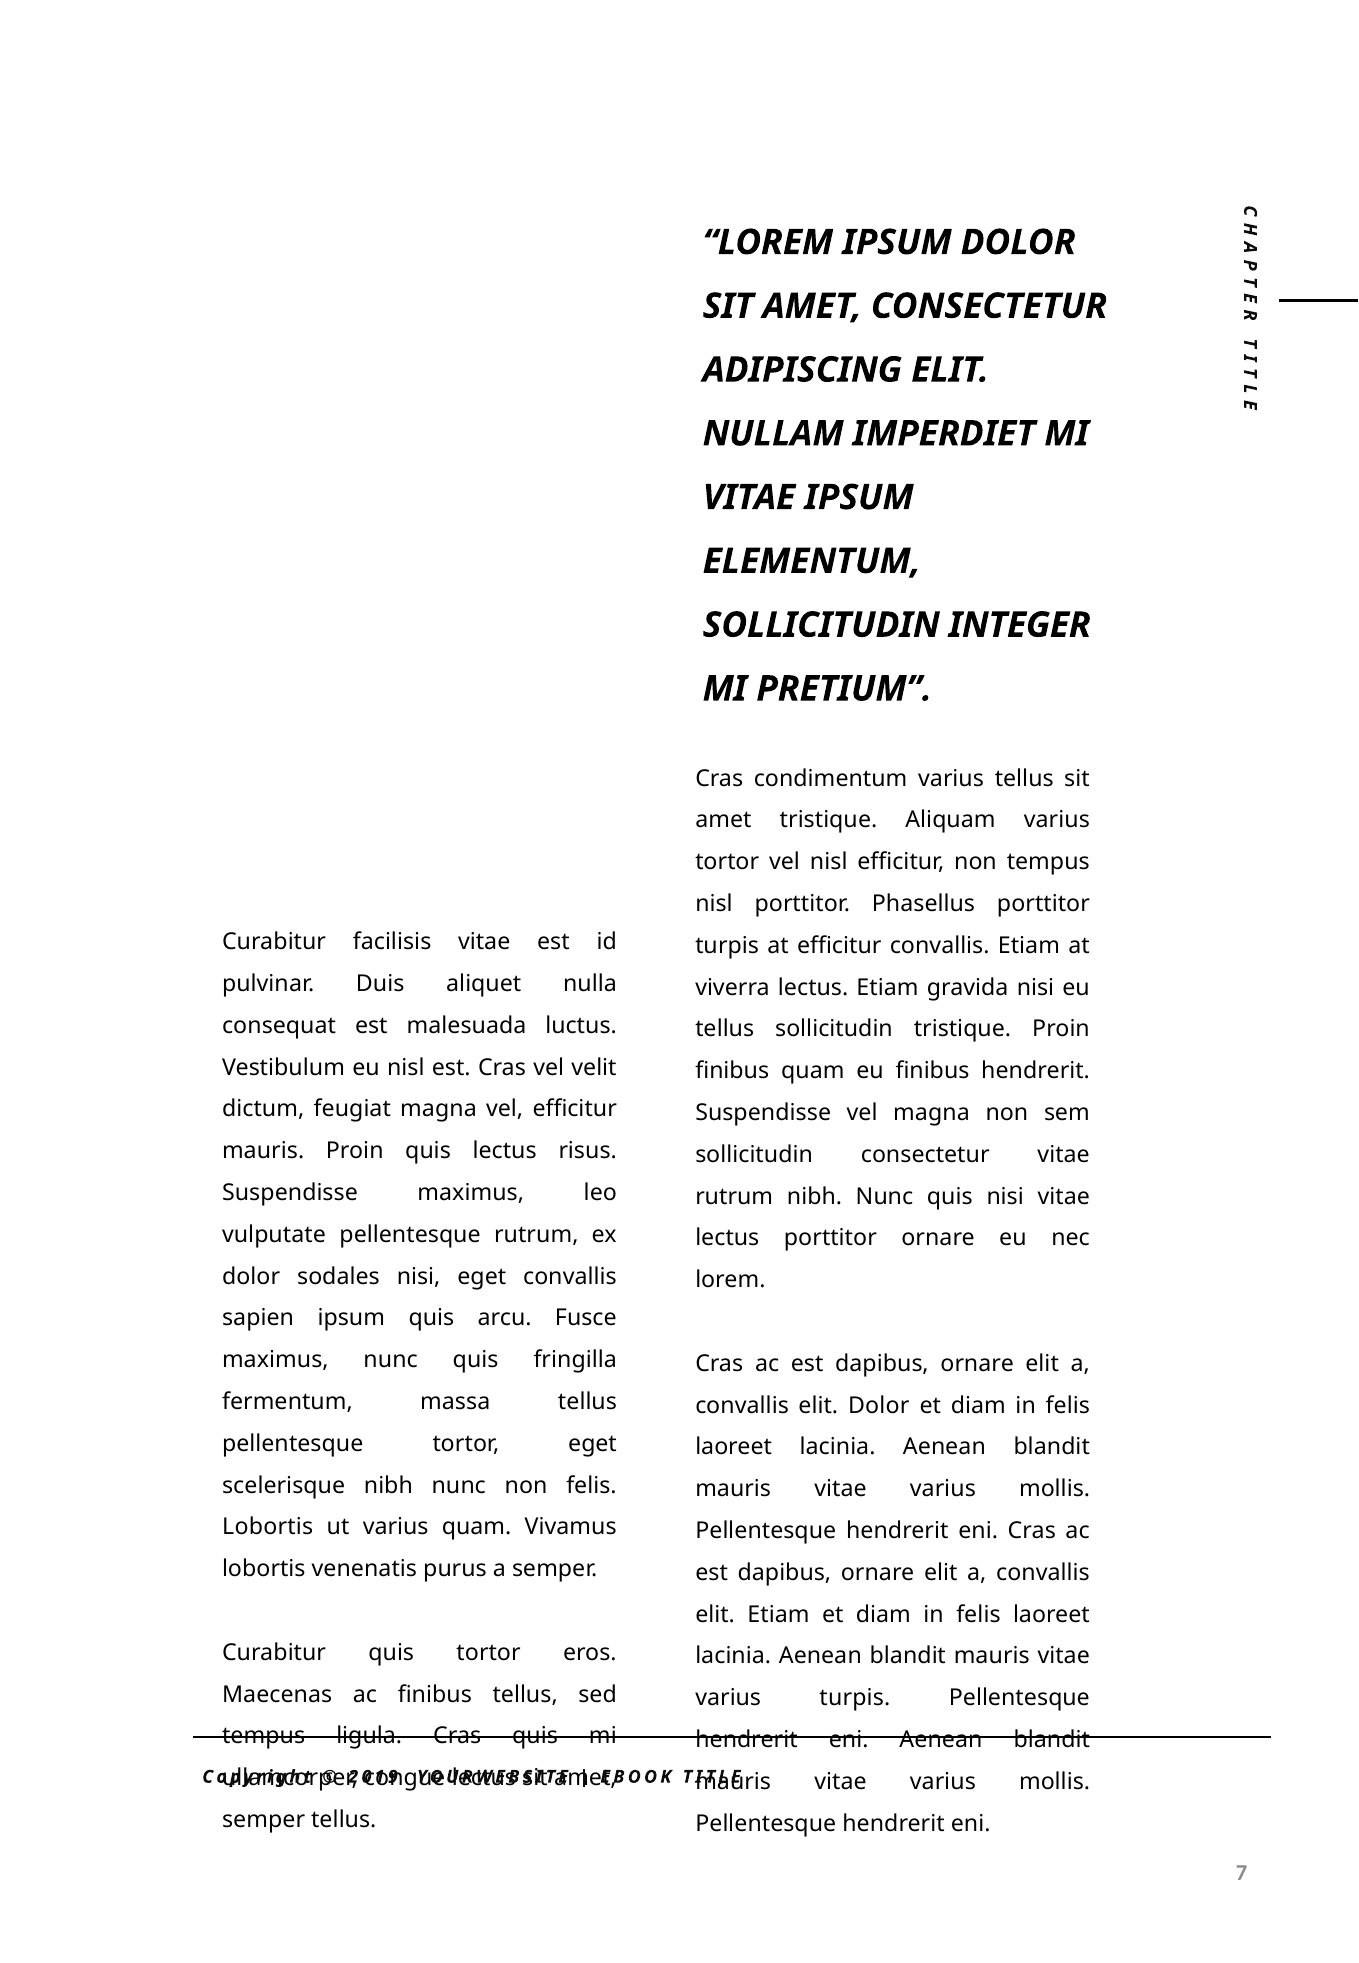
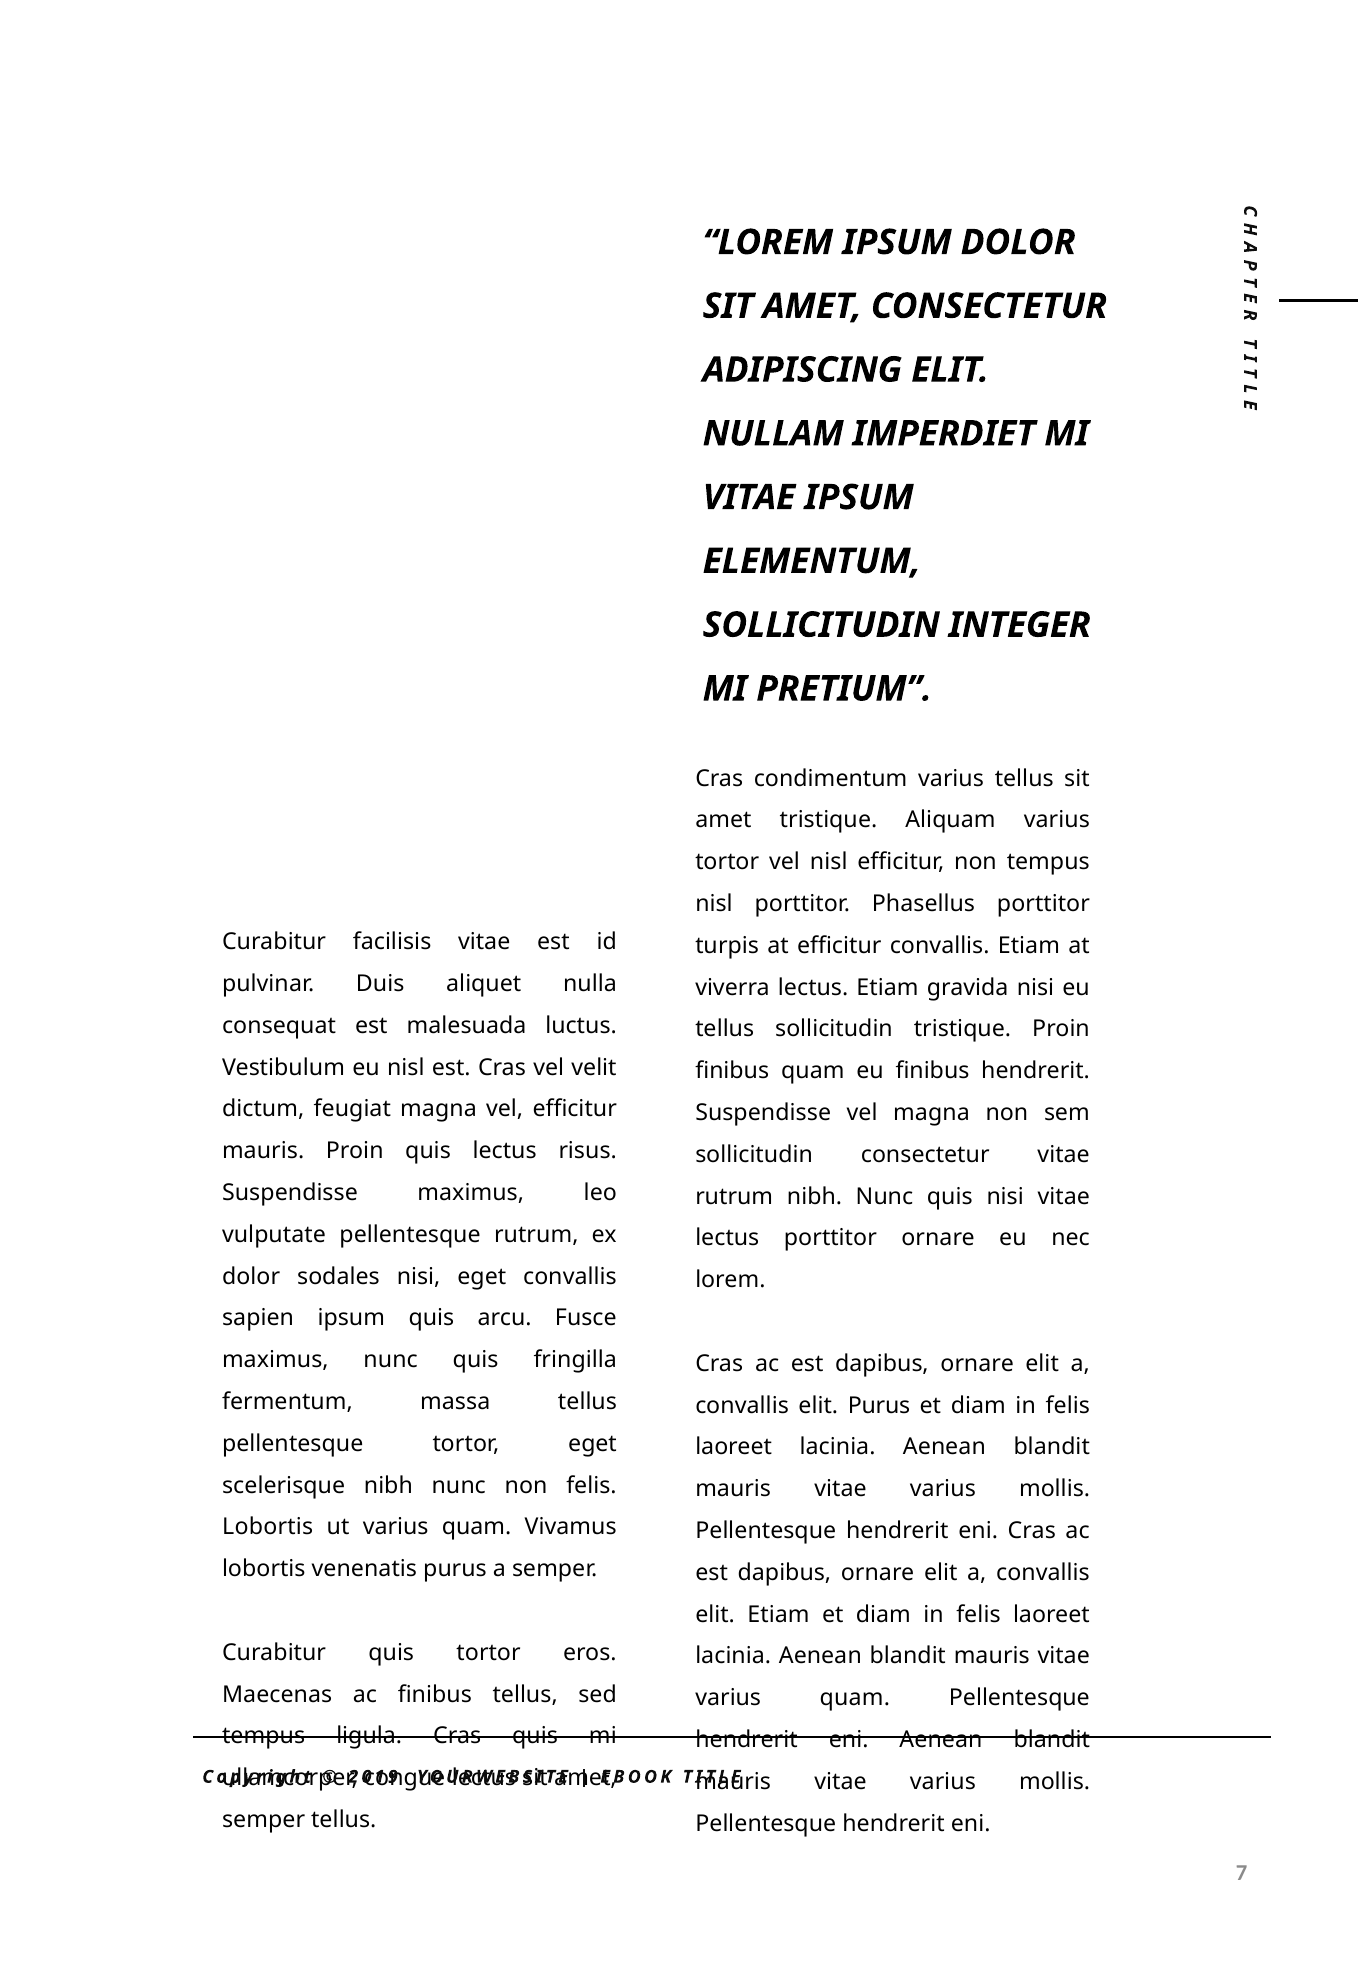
elit Dolor: Dolor -> Purus
turpis at (855, 1698): turpis -> quam
